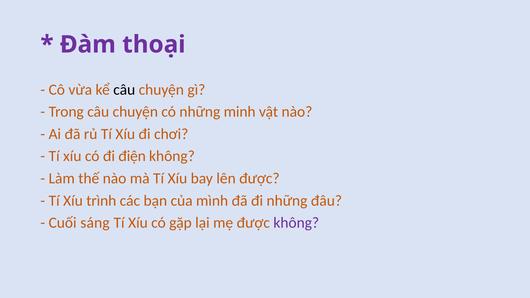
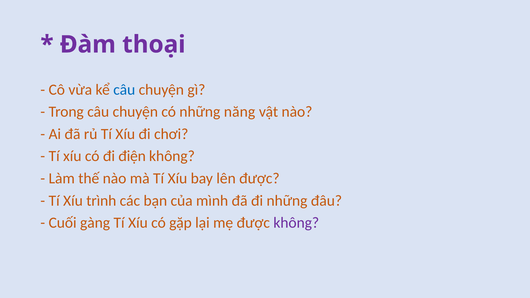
câu at (124, 90) colour: black -> blue
minh: minh -> năng
sáng: sáng -> gàng
